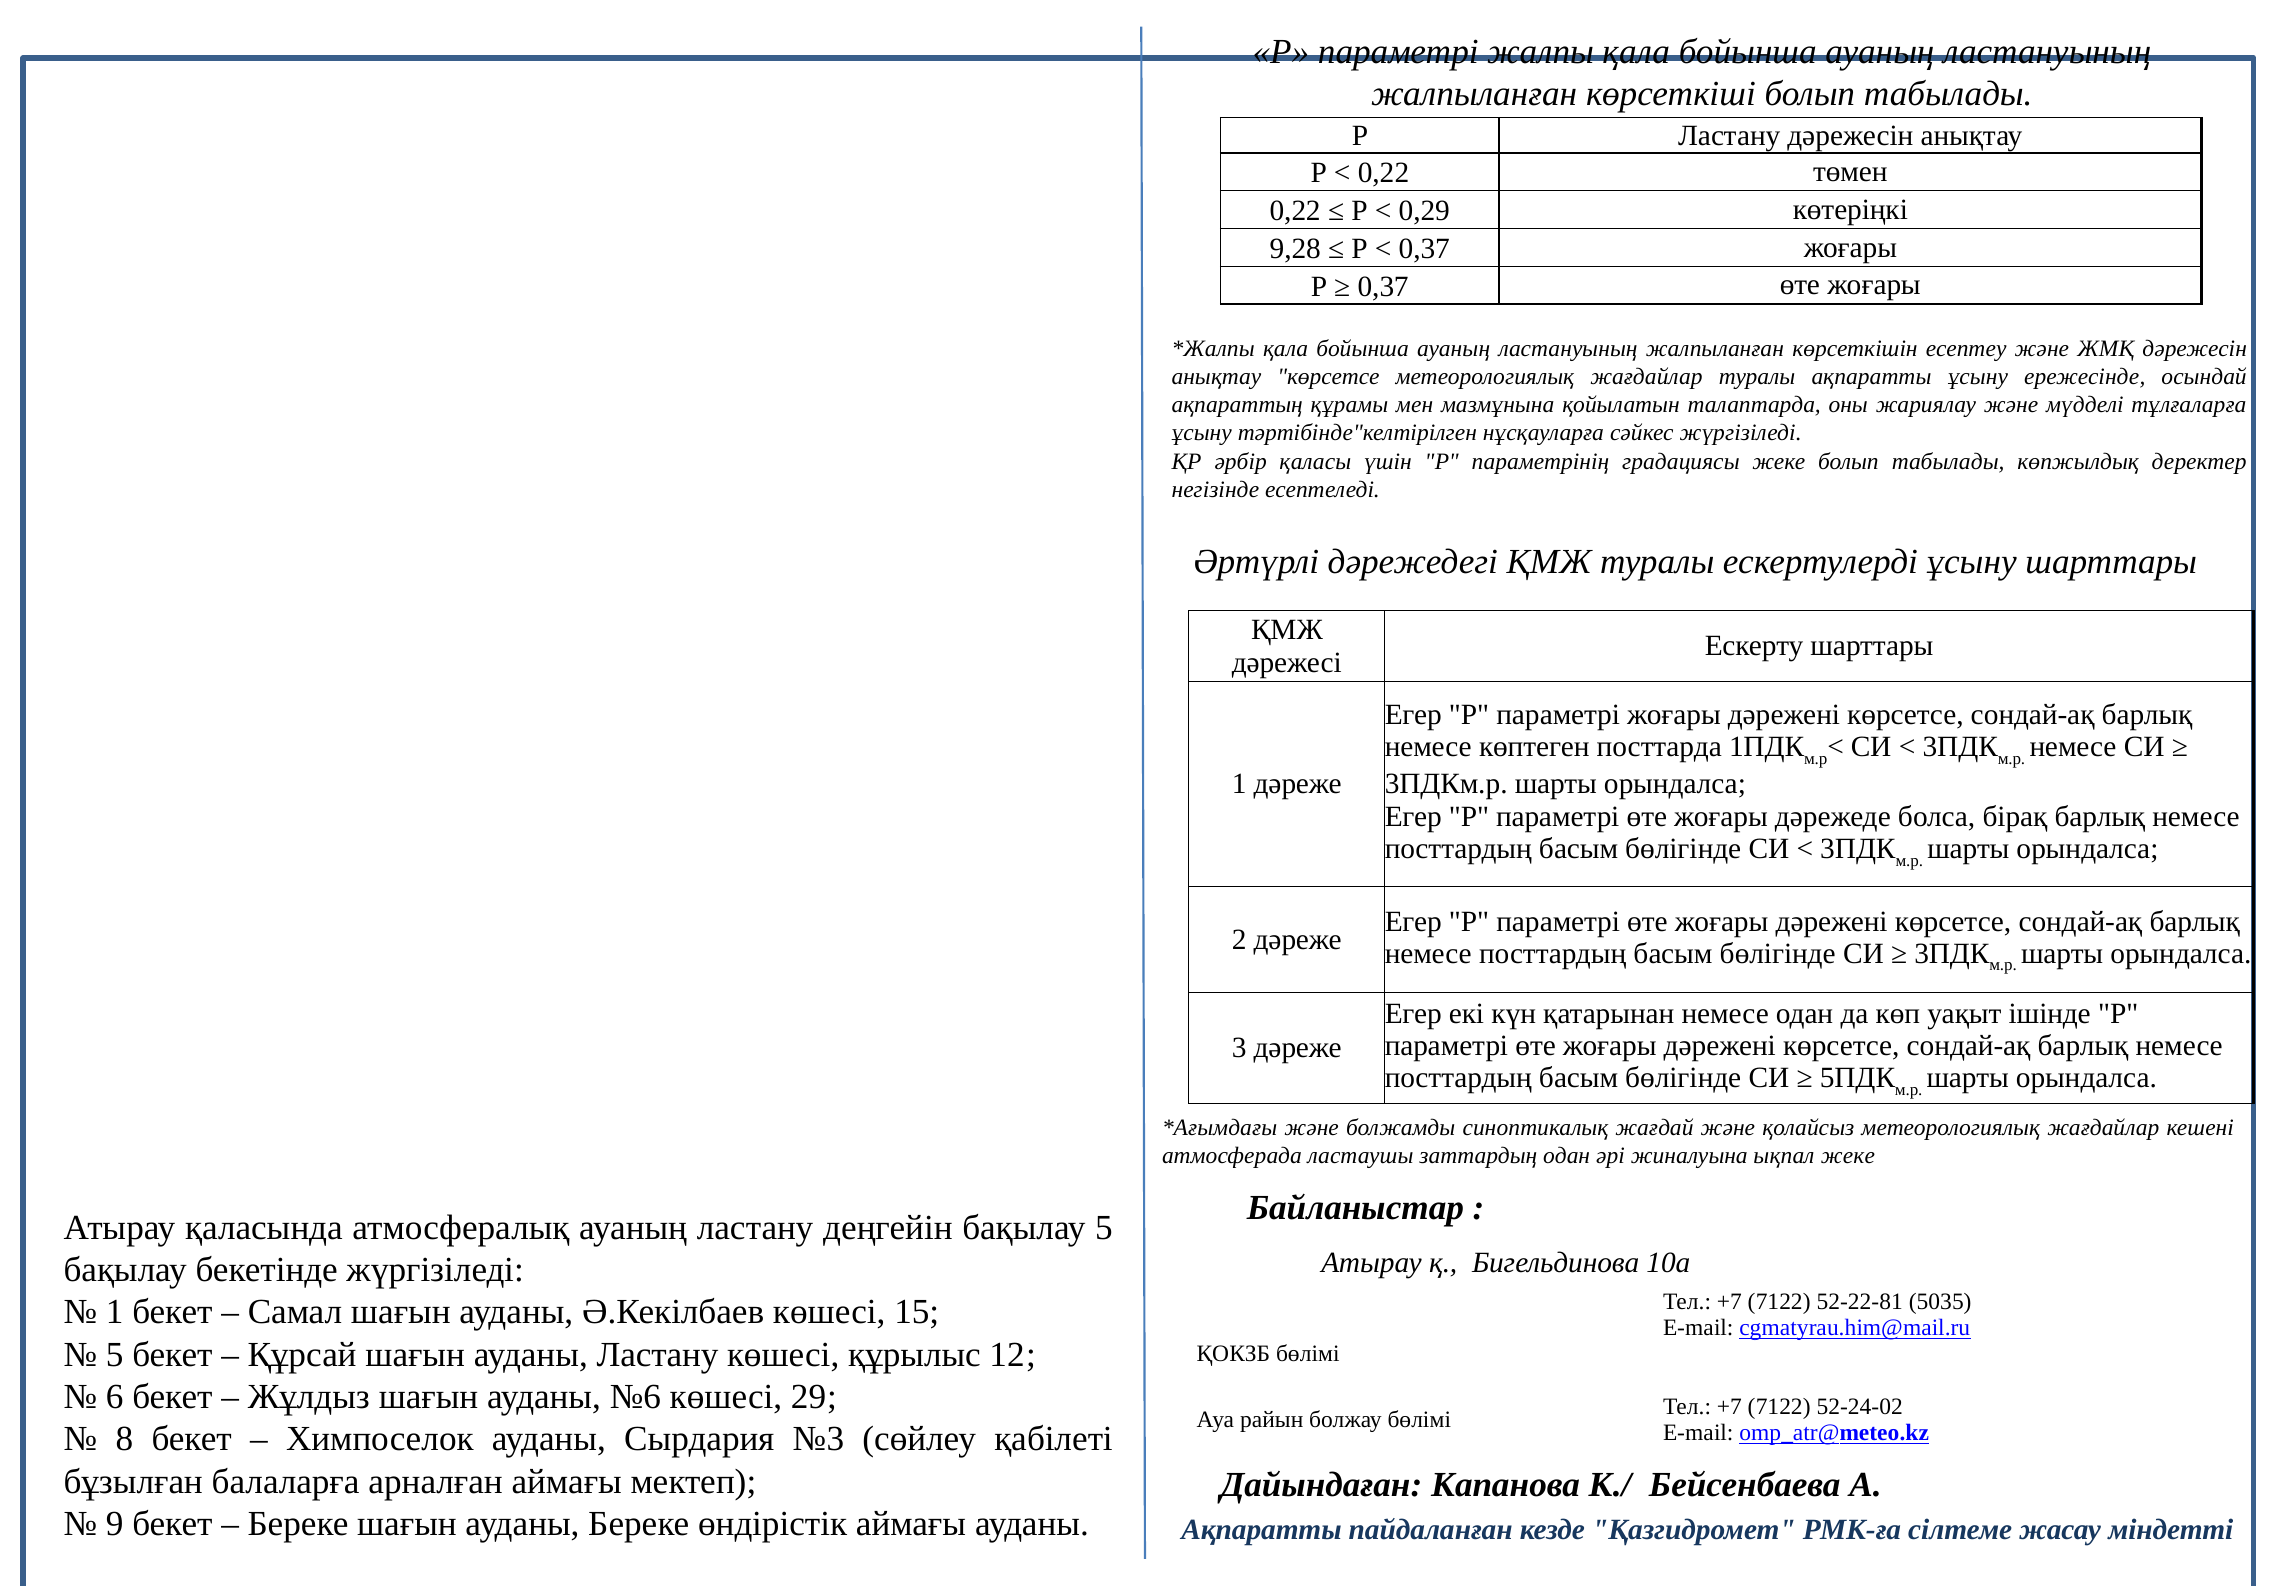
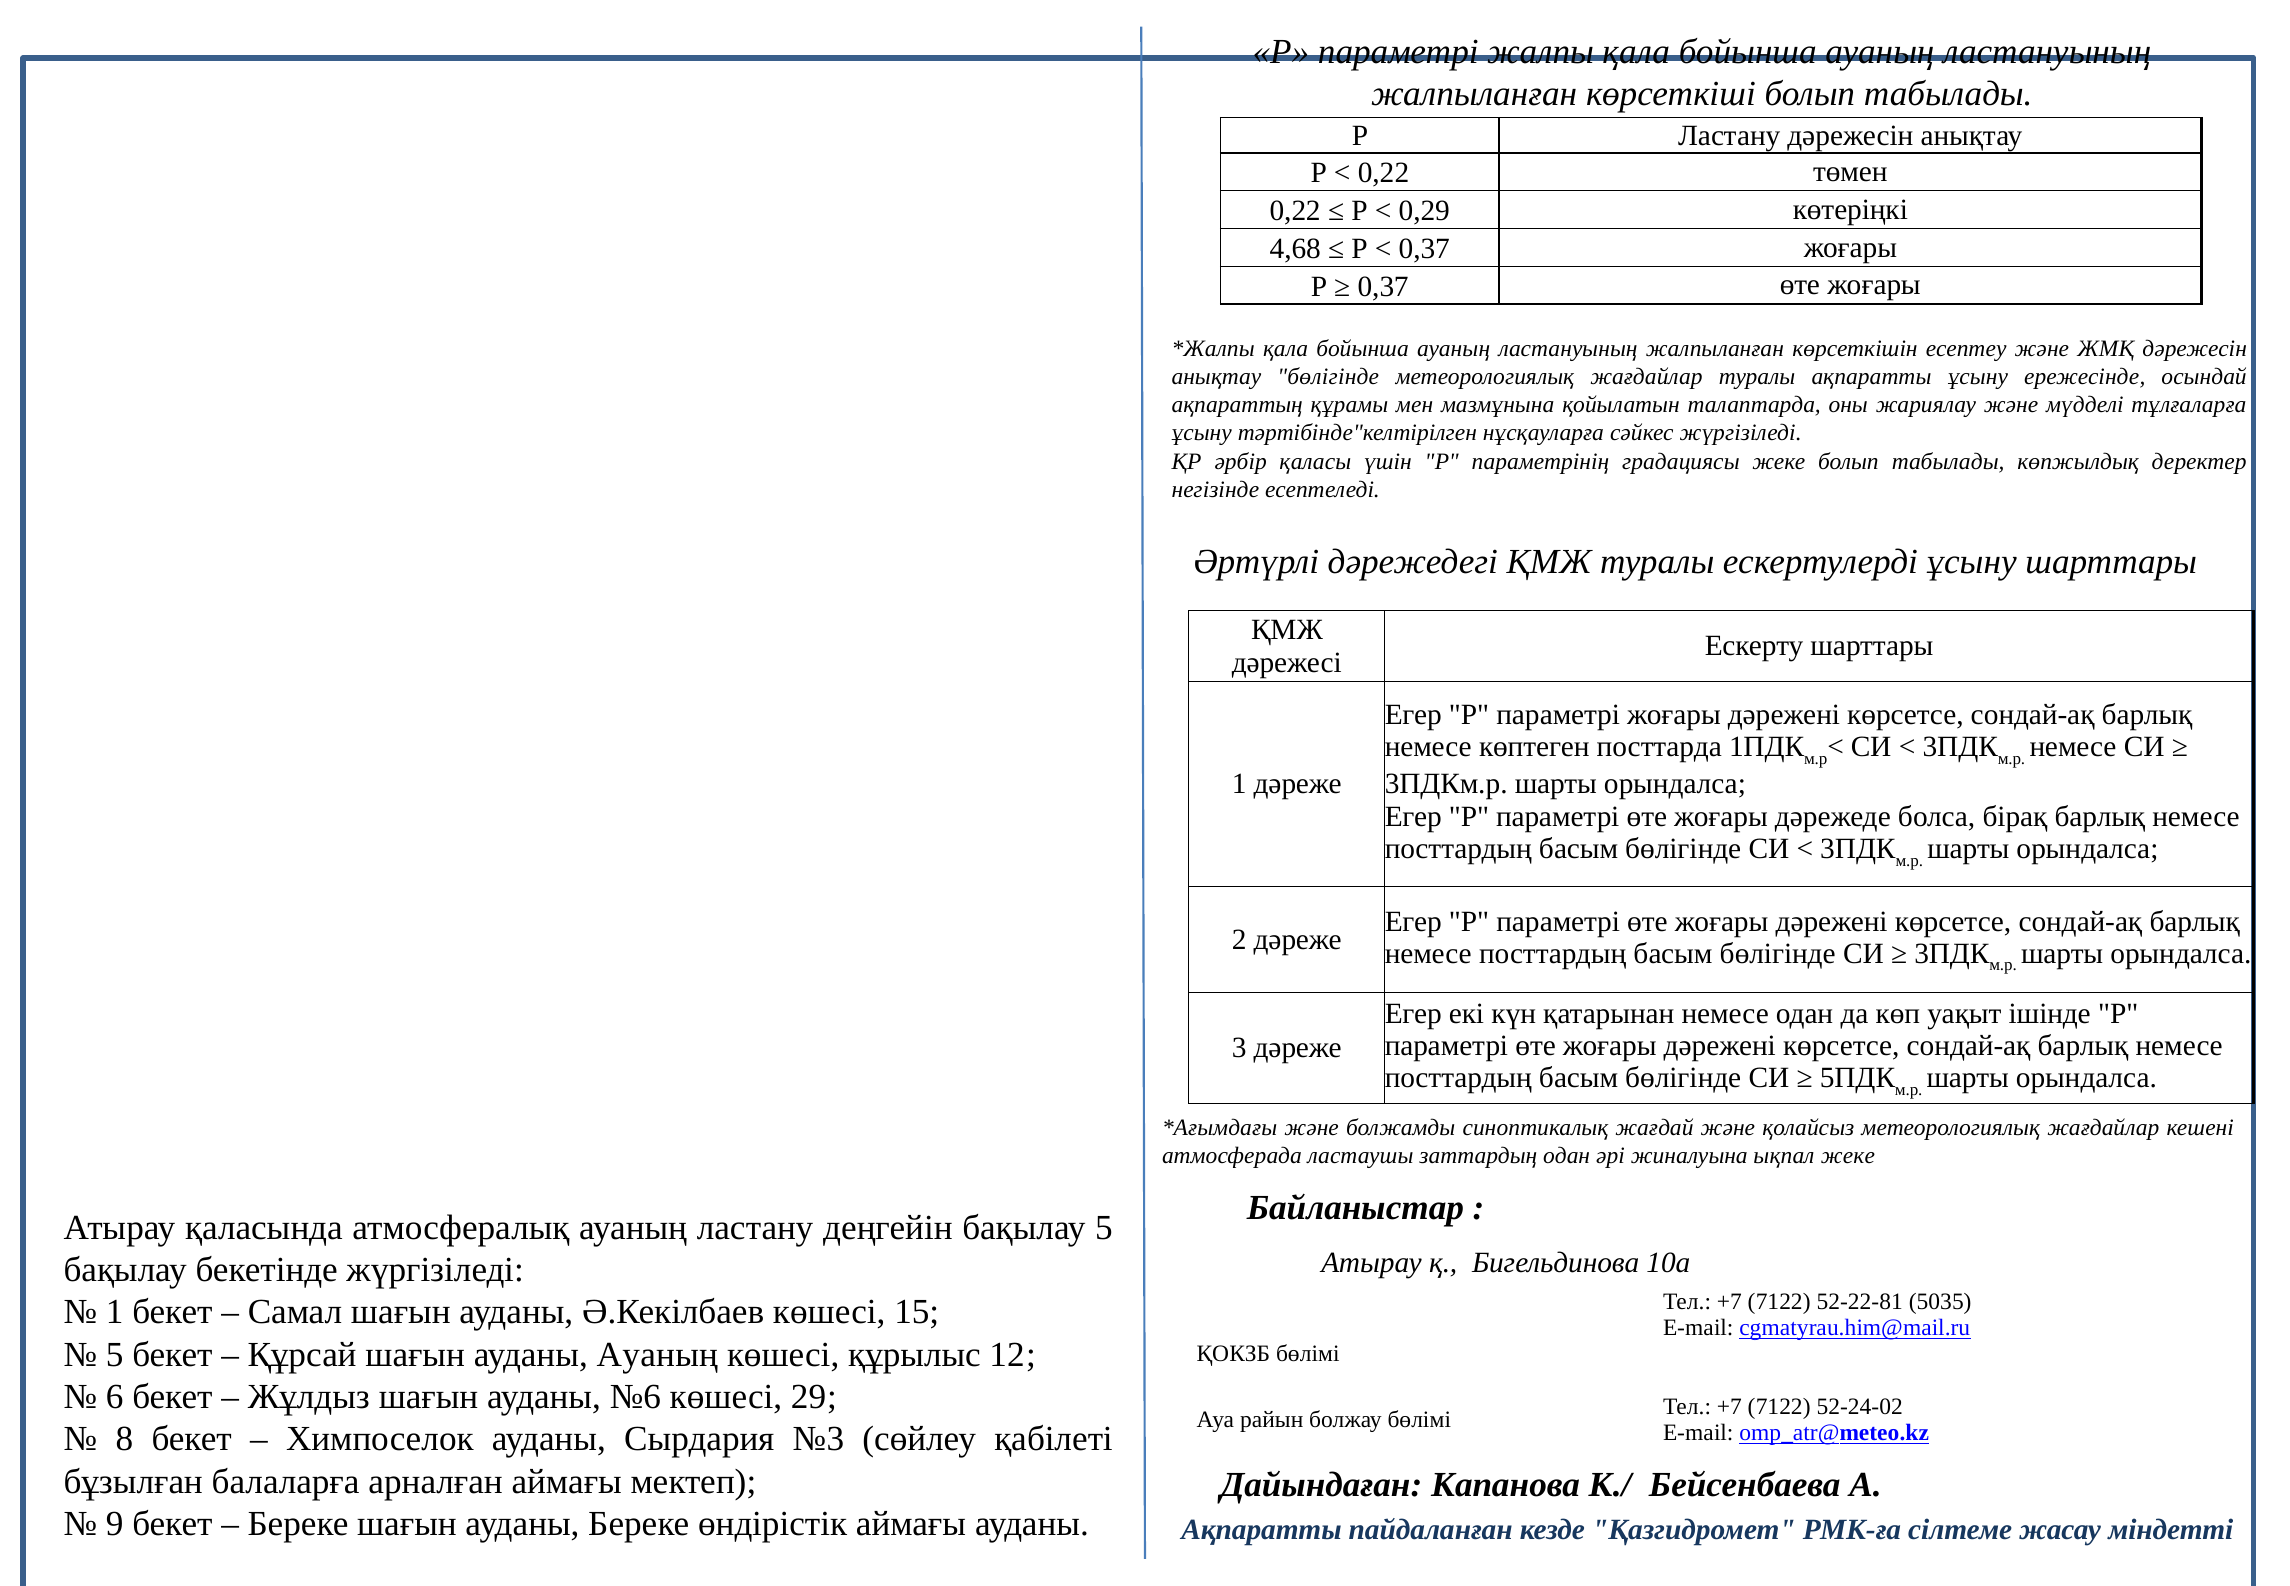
9,28: 9,28 -> 4,68
анықтау көрсетсе: көрсетсе -> бөлігінде
ауданы Ластану: Ластану -> Ауаның
